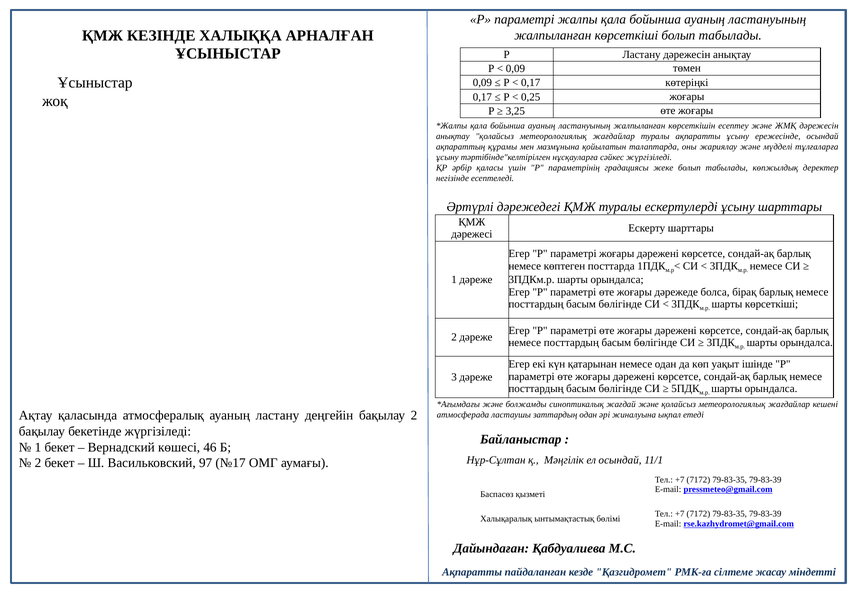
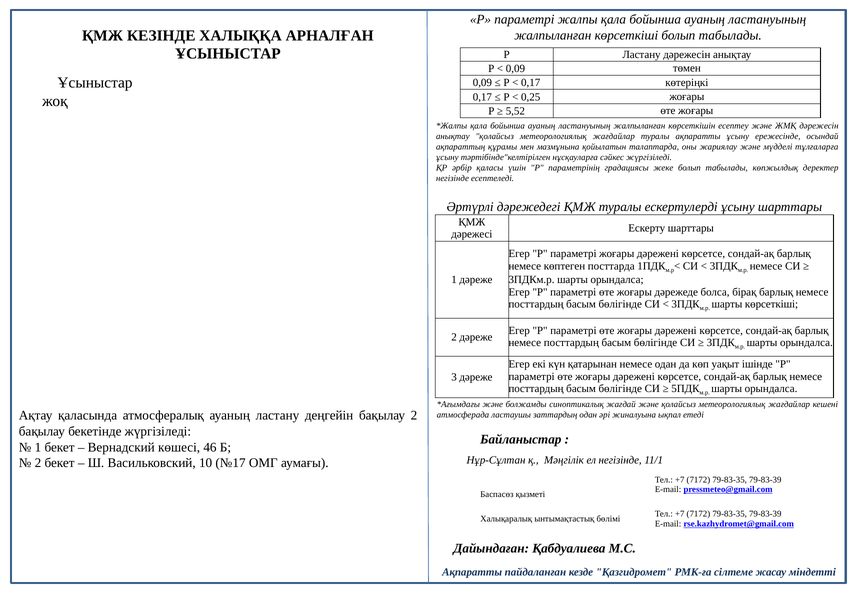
3,25: 3,25 -> 5,52
ел осындай: осындай -> негізінде
97: 97 -> 10
